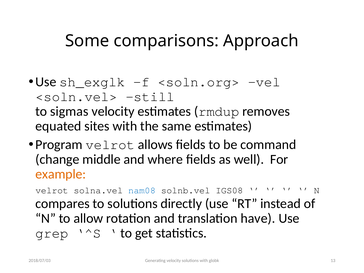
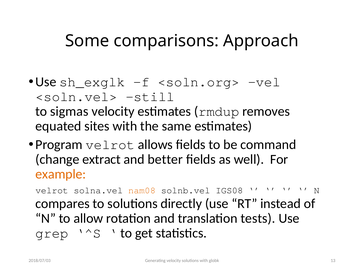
middle: middle -> extract
where: where -> better
nam08 colour: blue -> orange
have: have -> tests
